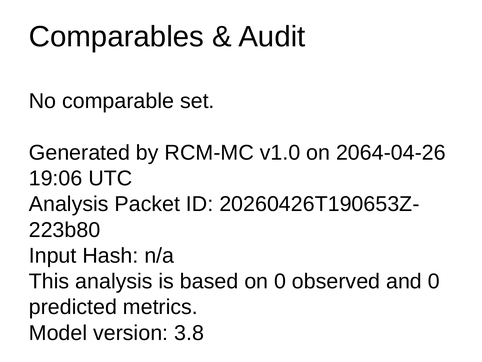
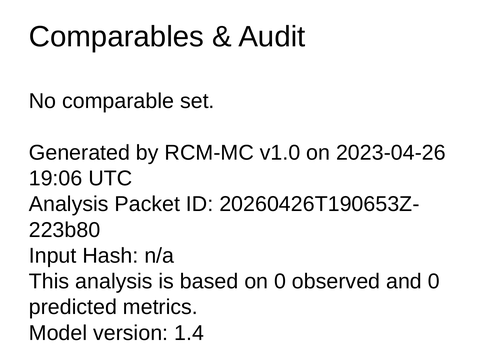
2064-04-26: 2064-04-26 -> 2023-04-26
3.8: 3.8 -> 1.4
